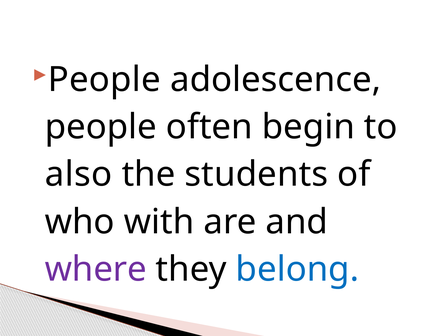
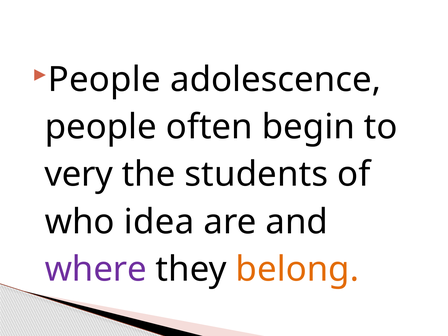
also: also -> very
with: with -> idea
belong colour: blue -> orange
